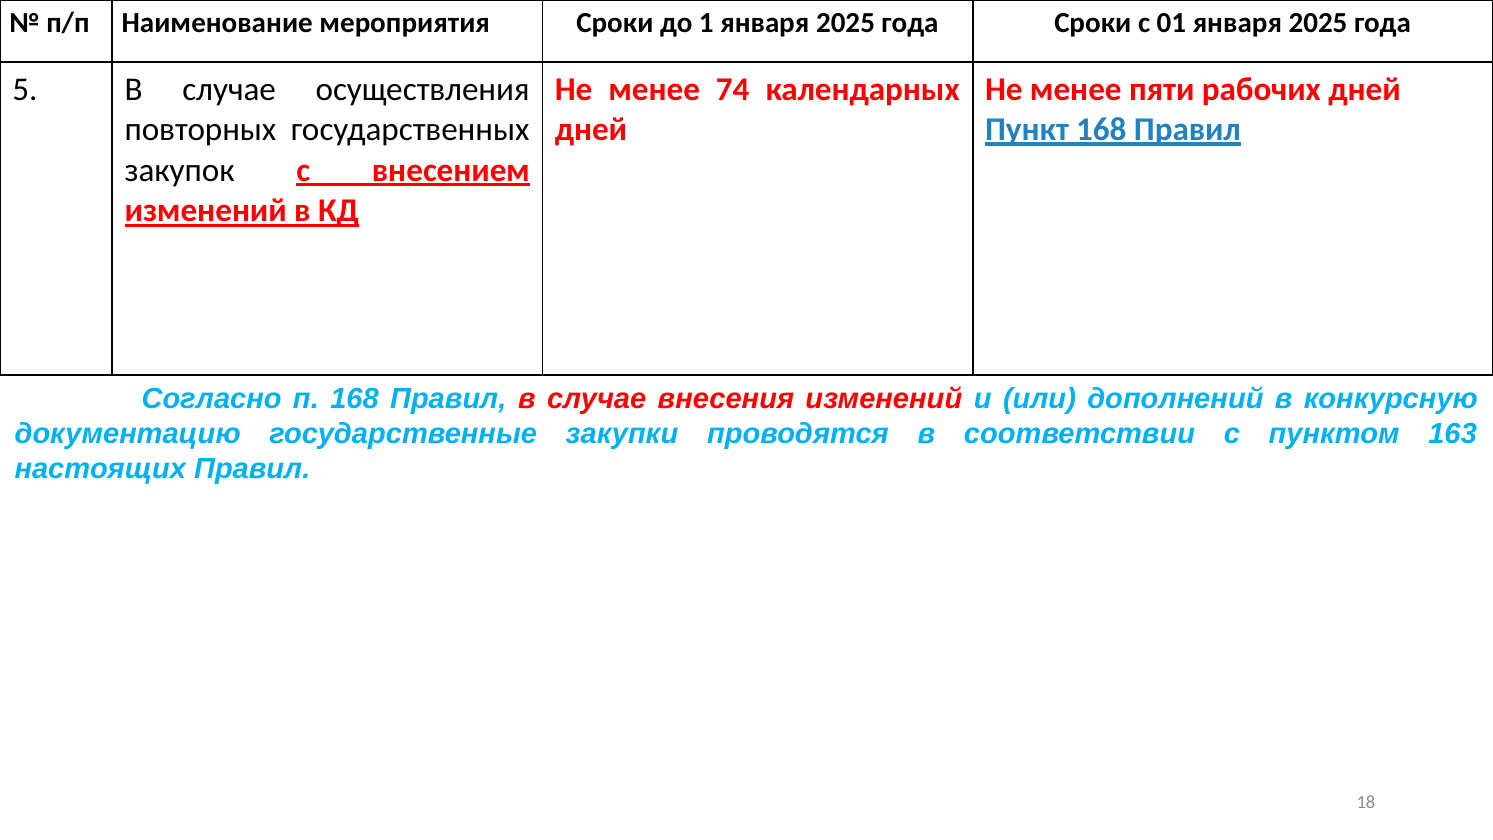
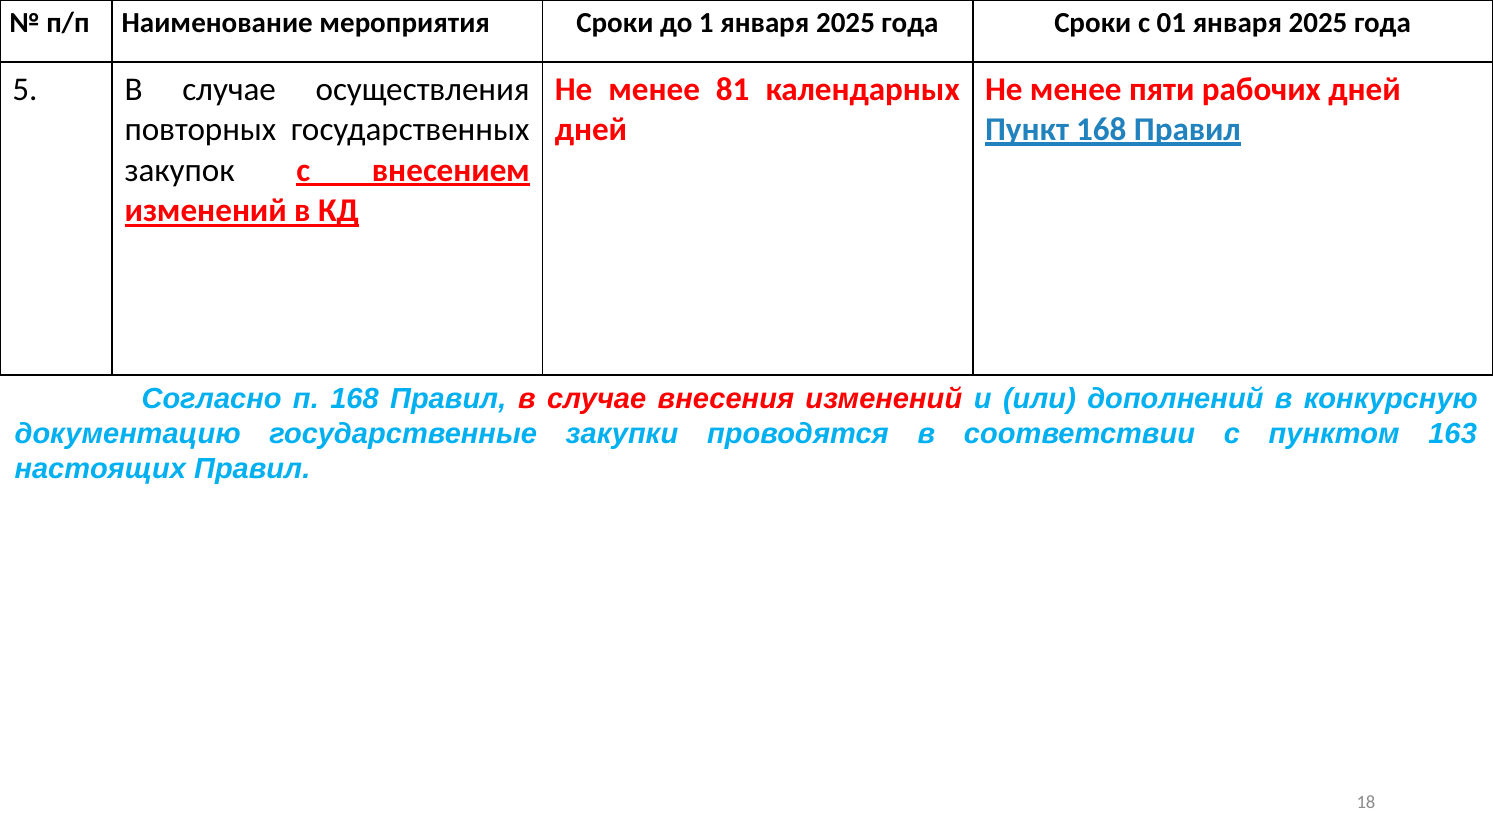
74: 74 -> 81
